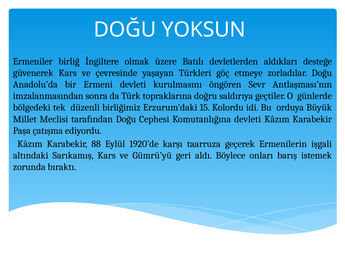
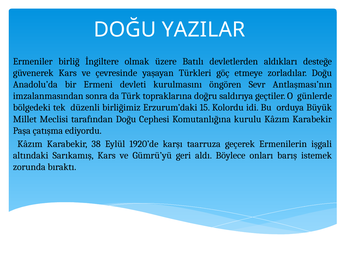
YOKSUN: YOKSUN -> YAZILAR
Komutanlığına devleti: devleti -> kurulu
88: 88 -> 38
